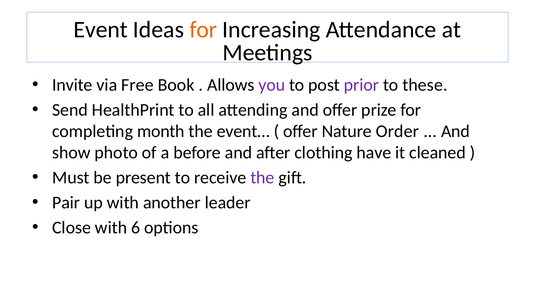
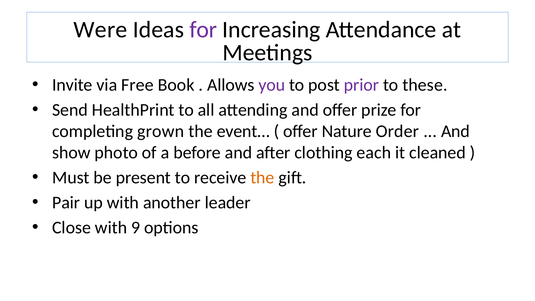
Event: Event -> Were
for at (203, 30) colour: orange -> purple
month: month -> grown
have: have -> each
the at (262, 178) colour: purple -> orange
6: 6 -> 9
